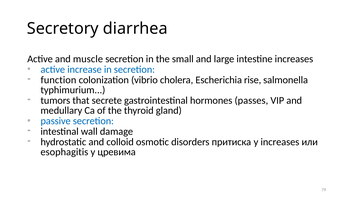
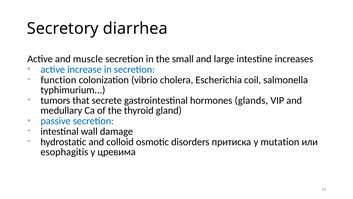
rise: rise -> coil
passes: passes -> glands
у increases: increases -> mutation
